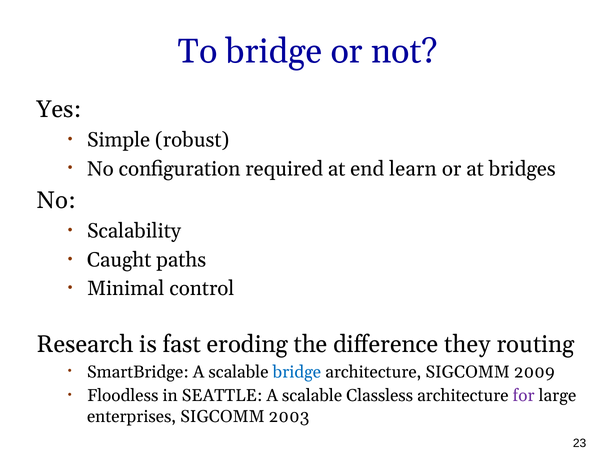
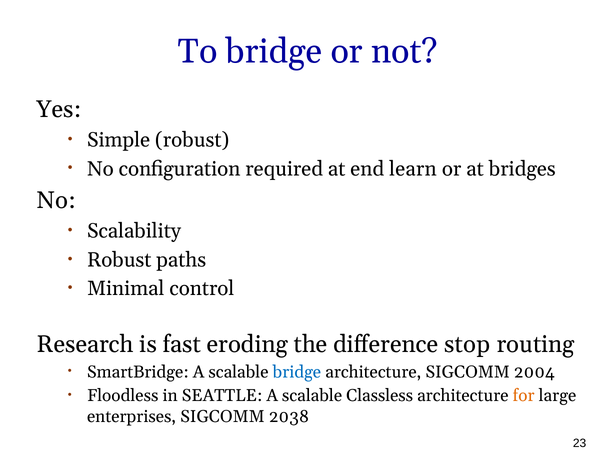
Caught at (119, 260): Caught -> Robust
they: they -> stop
2009: 2009 -> 2004
for colour: purple -> orange
2003: 2003 -> 2038
